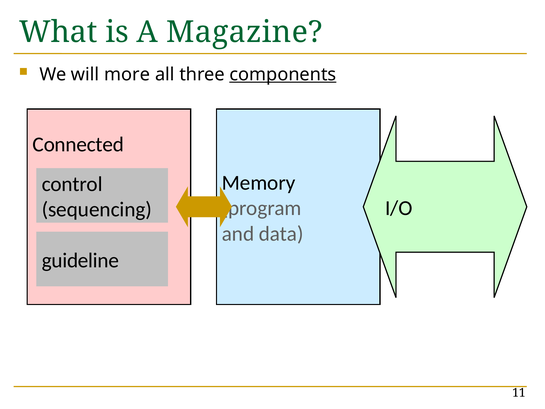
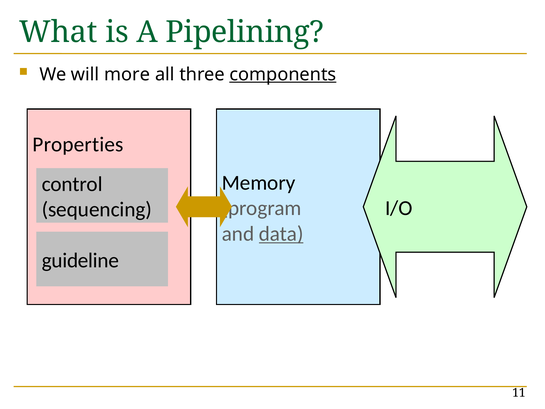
Magazine: Magazine -> Pipelining
Connected: Connected -> Properties
data underline: none -> present
